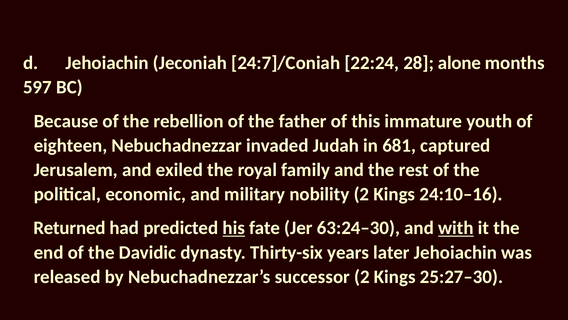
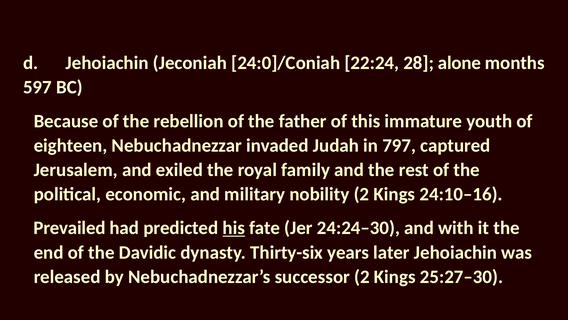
24:7]/Coniah: 24:7]/Coniah -> 24:0]/Coniah
681: 681 -> 797
Returned: Returned -> Prevailed
63:24–30: 63:24–30 -> 24:24–30
with underline: present -> none
